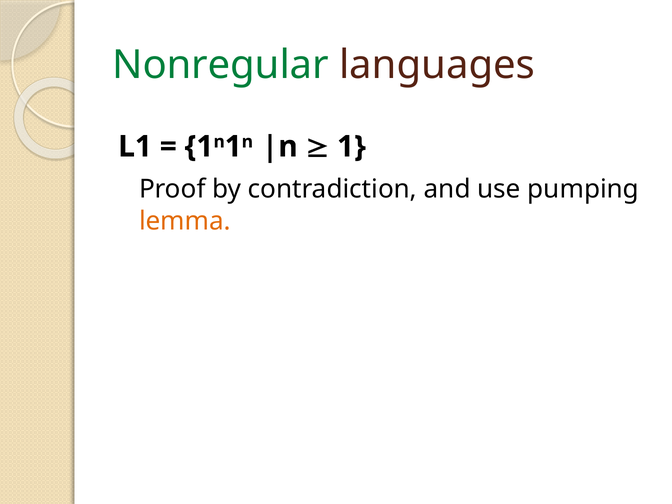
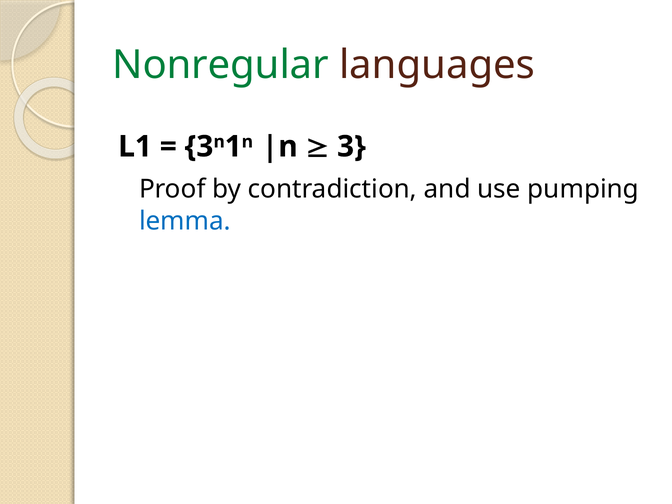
1 at (199, 147): 1 -> 3
1 at (351, 147): 1 -> 3
lemma colour: orange -> blue
